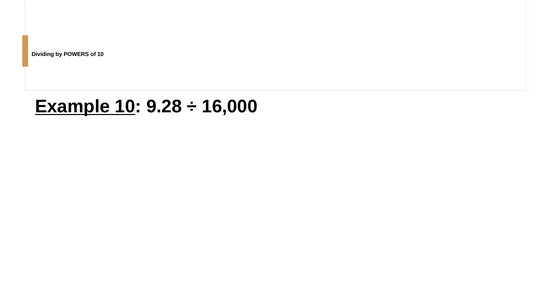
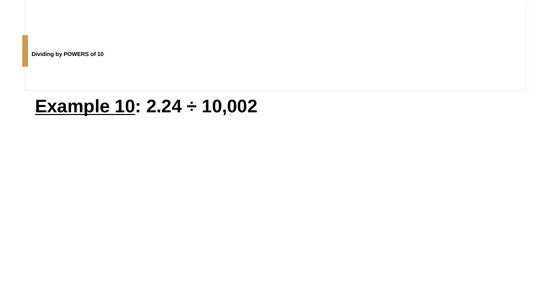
9.28: 9.28 -> 2.24
16,000: 16,000 -> 10,002
